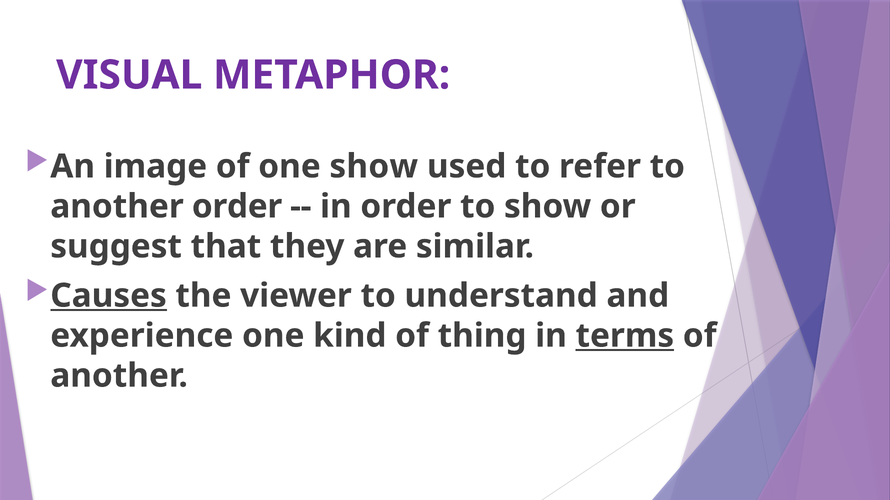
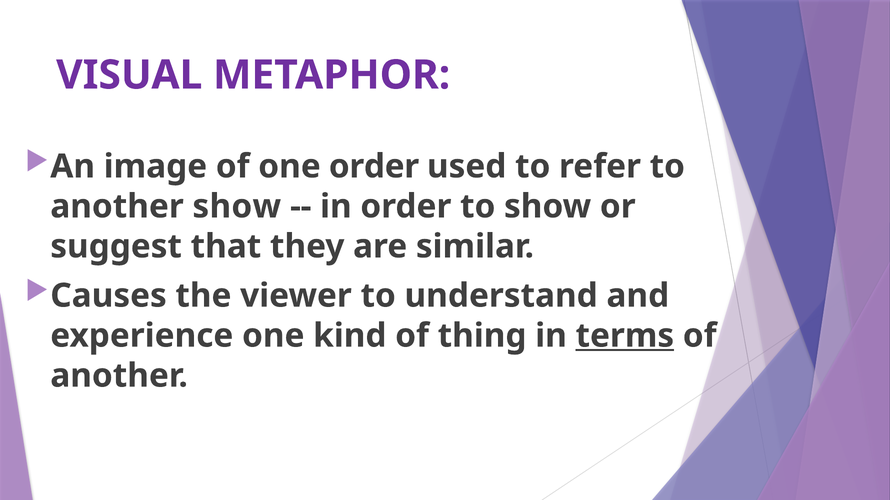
one show: show -> order
another order: order -> show
Causes underline: present -> none
